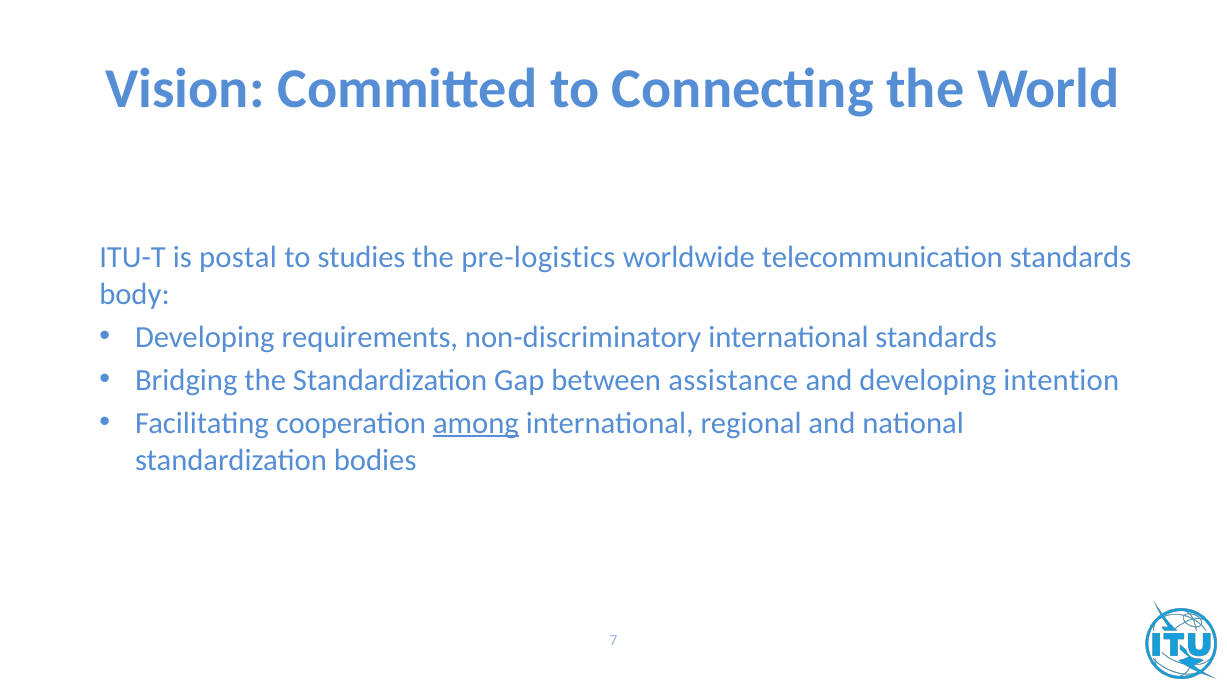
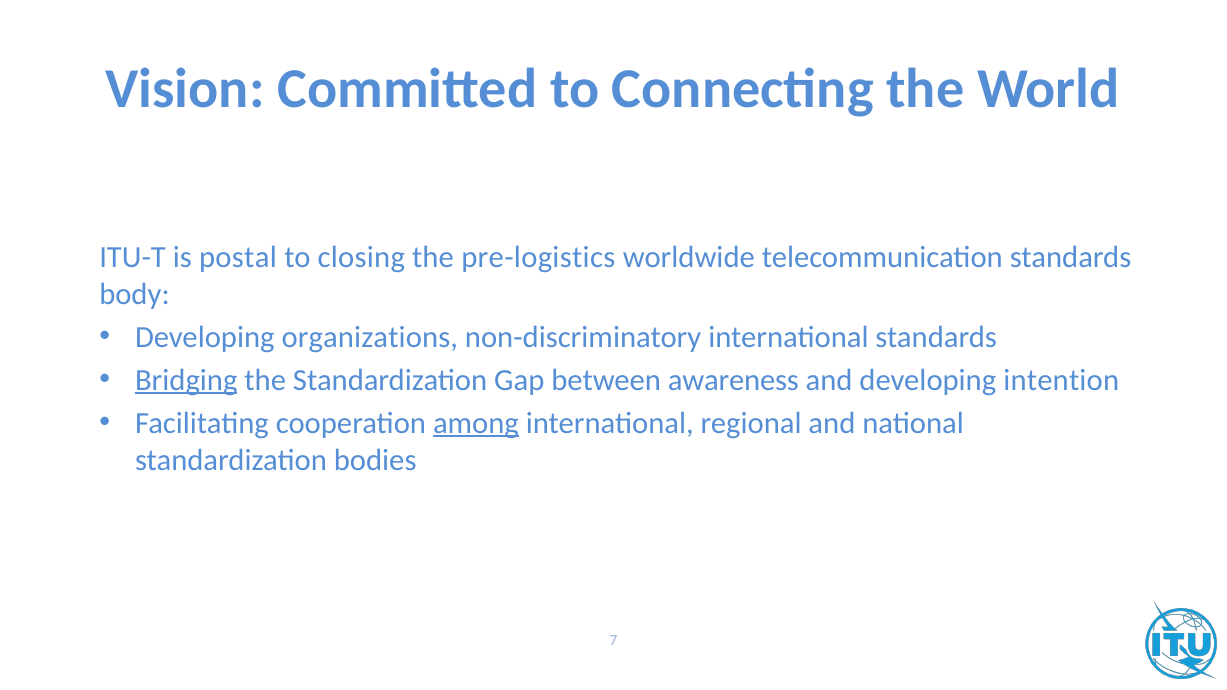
studies: studies -> closing
requirements: requirements -> organizations
Bridging underline: none -> present
assistance: assistance -> awareness
